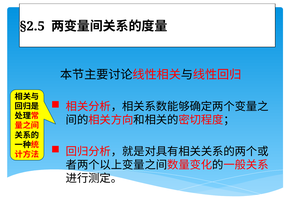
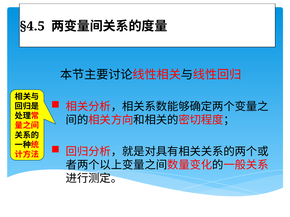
§2.5: §2.5 -> §4.5
